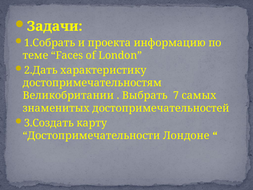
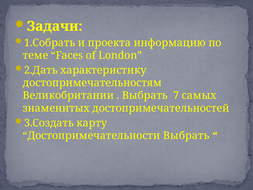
Достопримечательности Лондоне: Лондоне -> Выбрать
